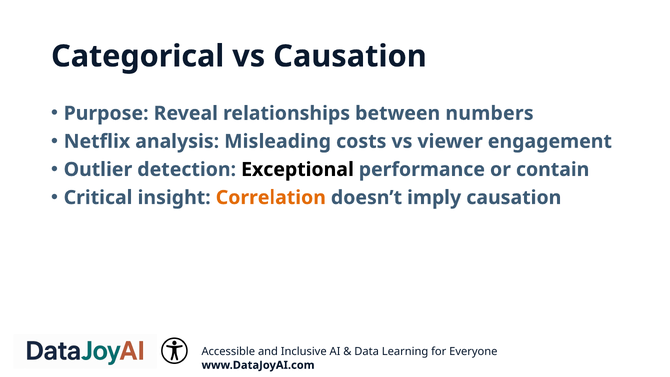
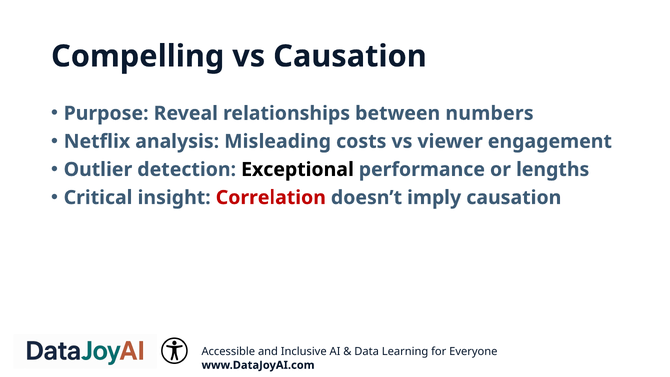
Categorical: Categorical -> Compelling
contain: contain -> lengths
Correlation colour: orange -> red
